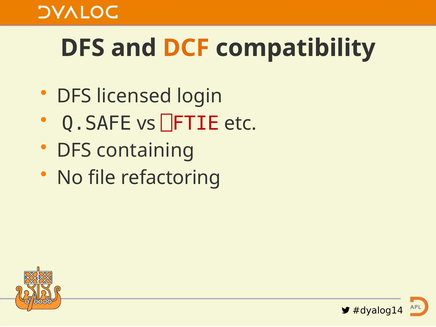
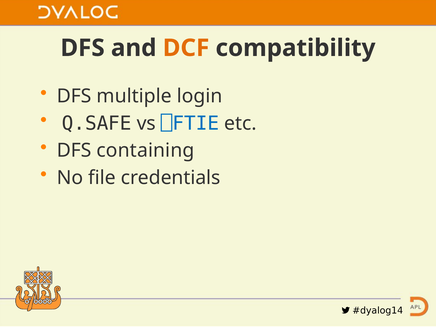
licensed: licensed -> multiple
⎕FTIE colour: red -> blue
refactoring: refactoring -> credentials
